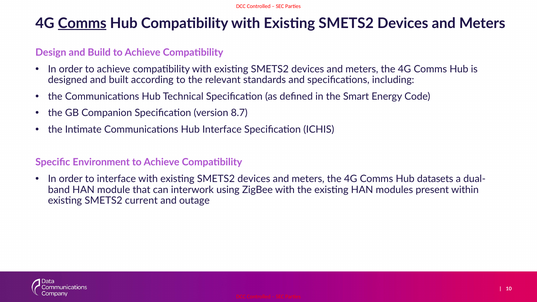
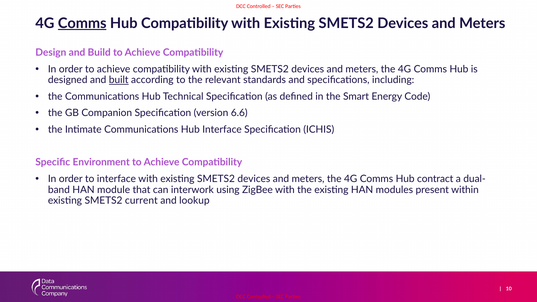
built underline: none -> present
8.7: 8.7 -> 6.6
datasets: datasets -> contract
outage: outage -> lookup
